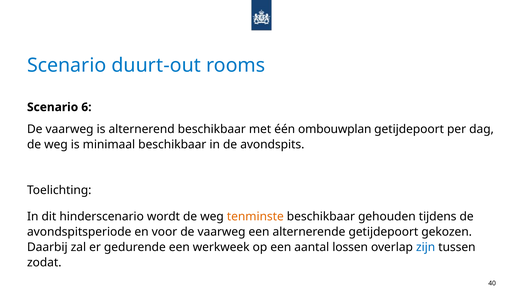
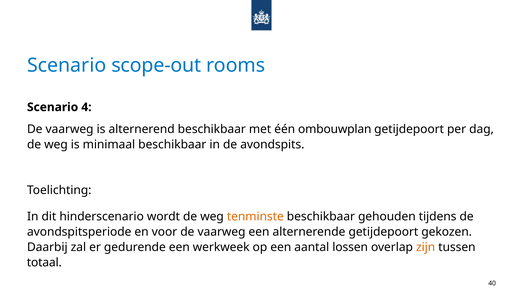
duurt-out: duurt-out -> scope-out
6: 6 -> 4
zijn colour: blue -> orange
zodat: zodat -> totaal
